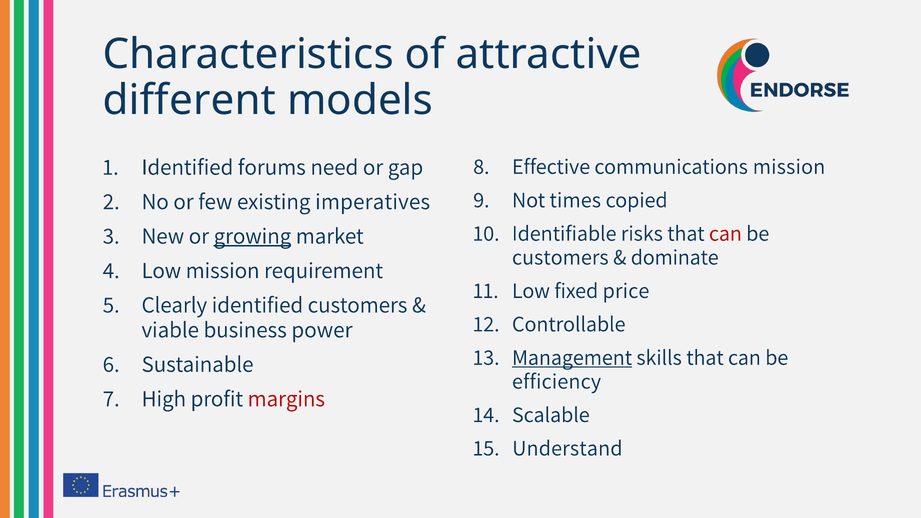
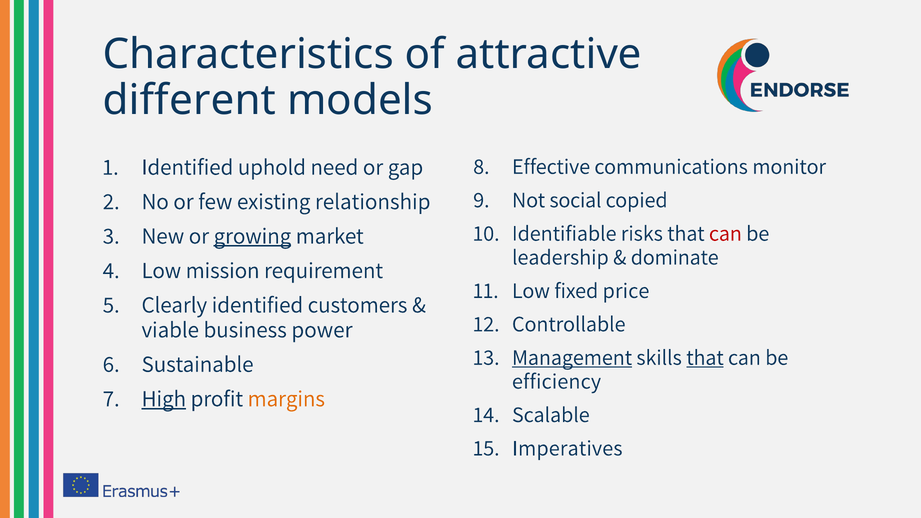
communications mission: mission -> monitor
forums: forums -> uphold
times: times -> social
imperatives: imperatives -> relationship
customers at (560, 257): customers -> leadership
that at (705, 358) underline: none -> present
High underline: none -> present
margins colour: red -> orange
Understand: Understand -> Imperatives
